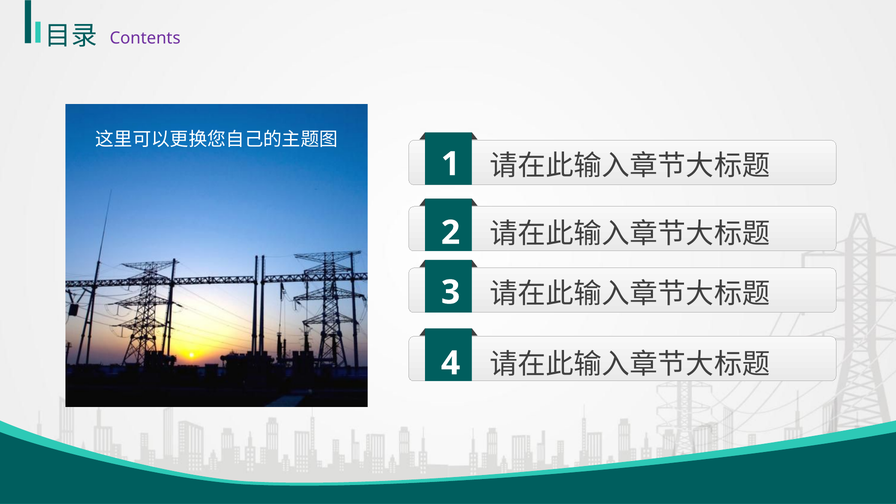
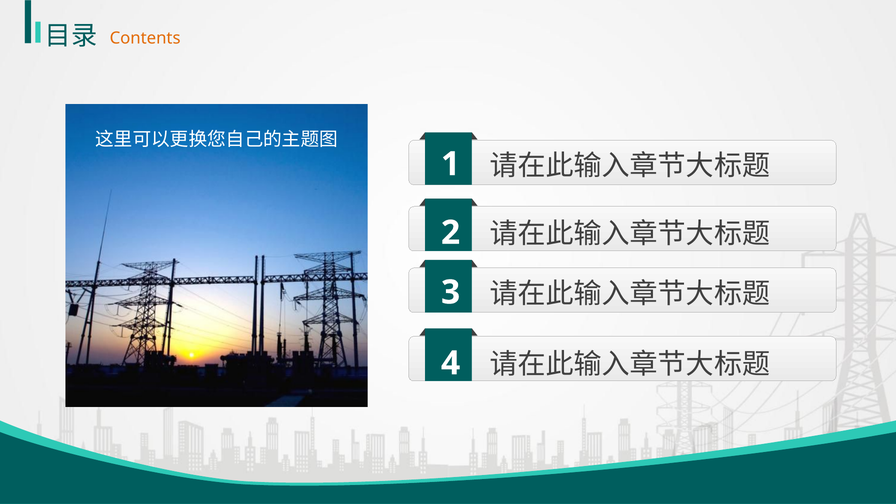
Contents colour: purple -> orange
